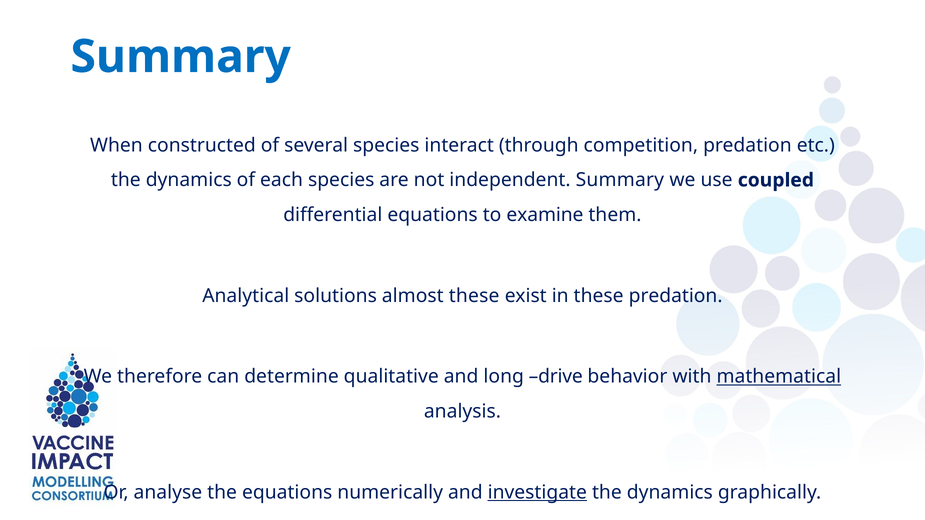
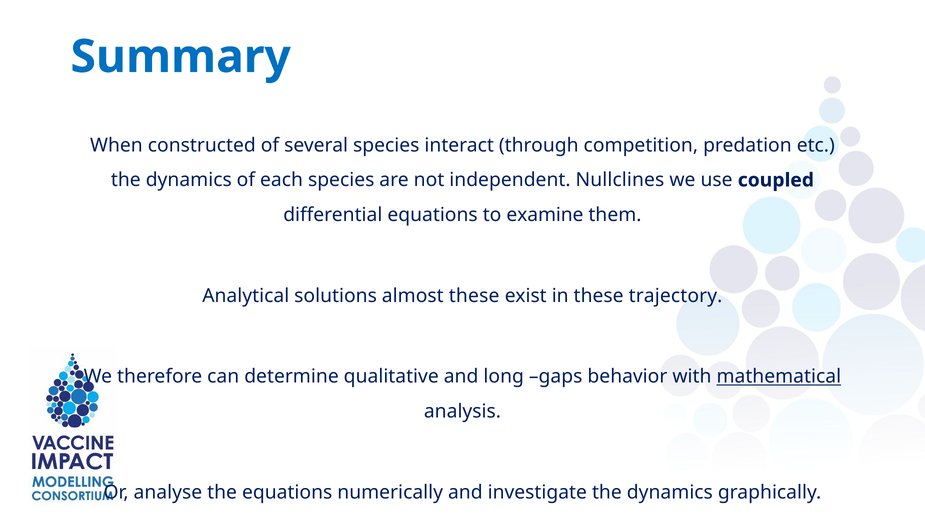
independent Summary: Summary -> Nullclines
these predation: predation -> trajectory
drive: drive -> gaps
investigate underline: present -> none
